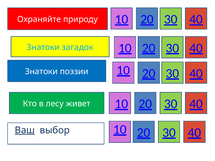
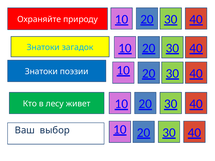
Ваш at (25, 130) underline: present -> none
